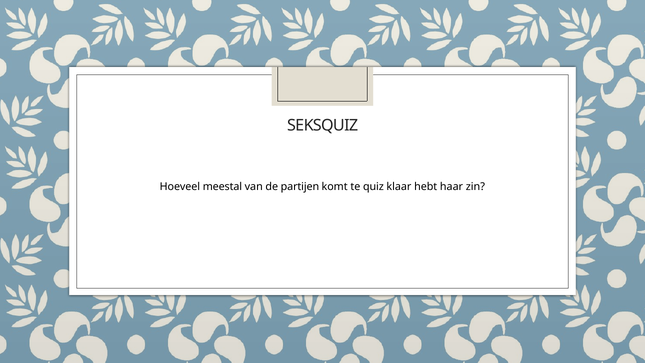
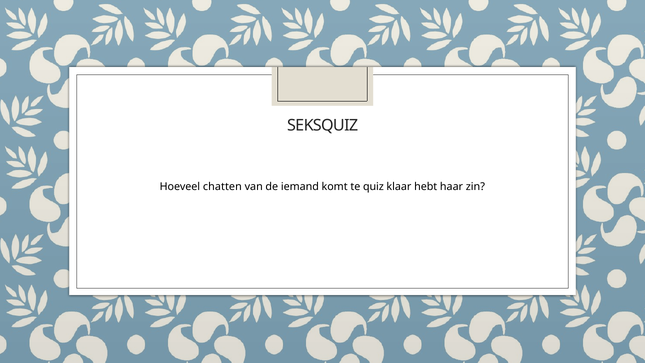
meestal: meestal -> chatten
partijen: partijen -> iemand
